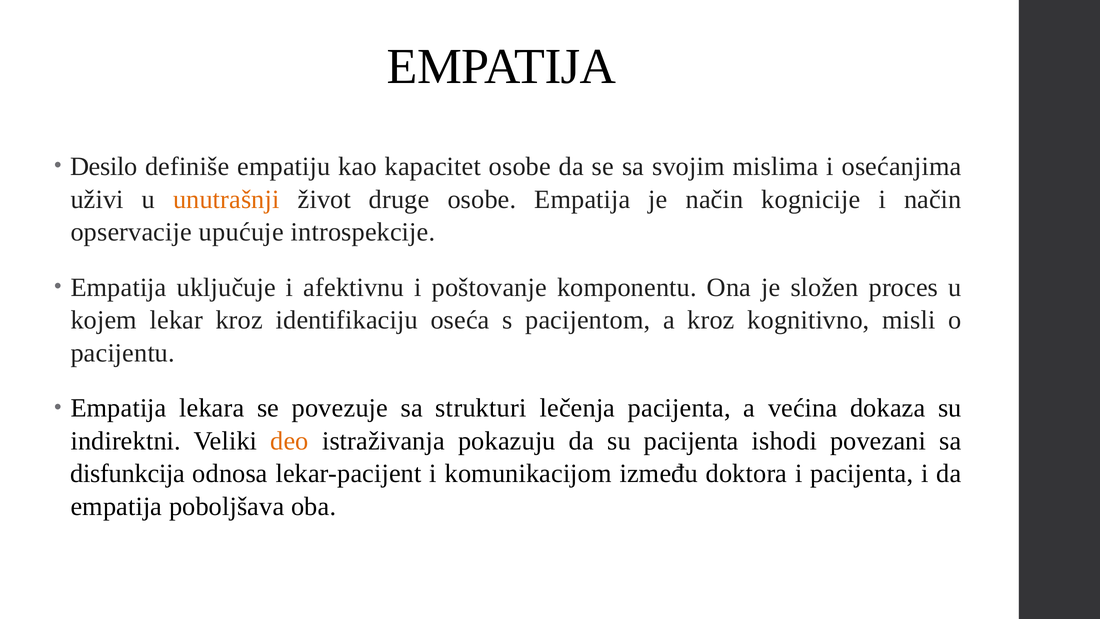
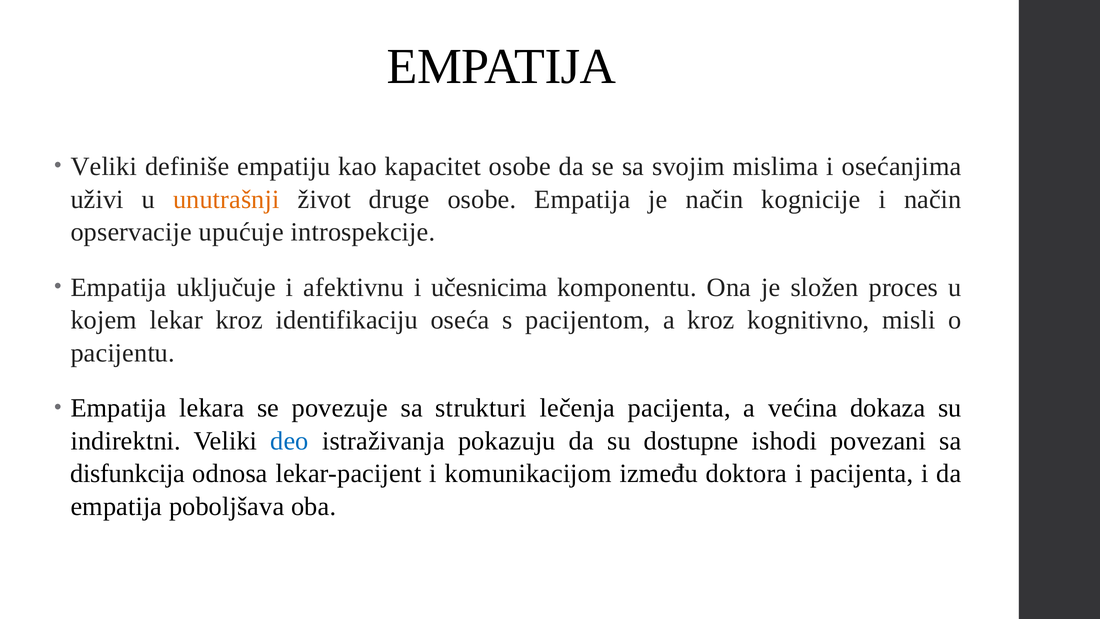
Desilo at (104, 167): Desilo -> Veliki
poštovanje: poštovanje -> učesnicima
deo colour: orange -> blue
su pacijenta: pacijenta -> dostupne
